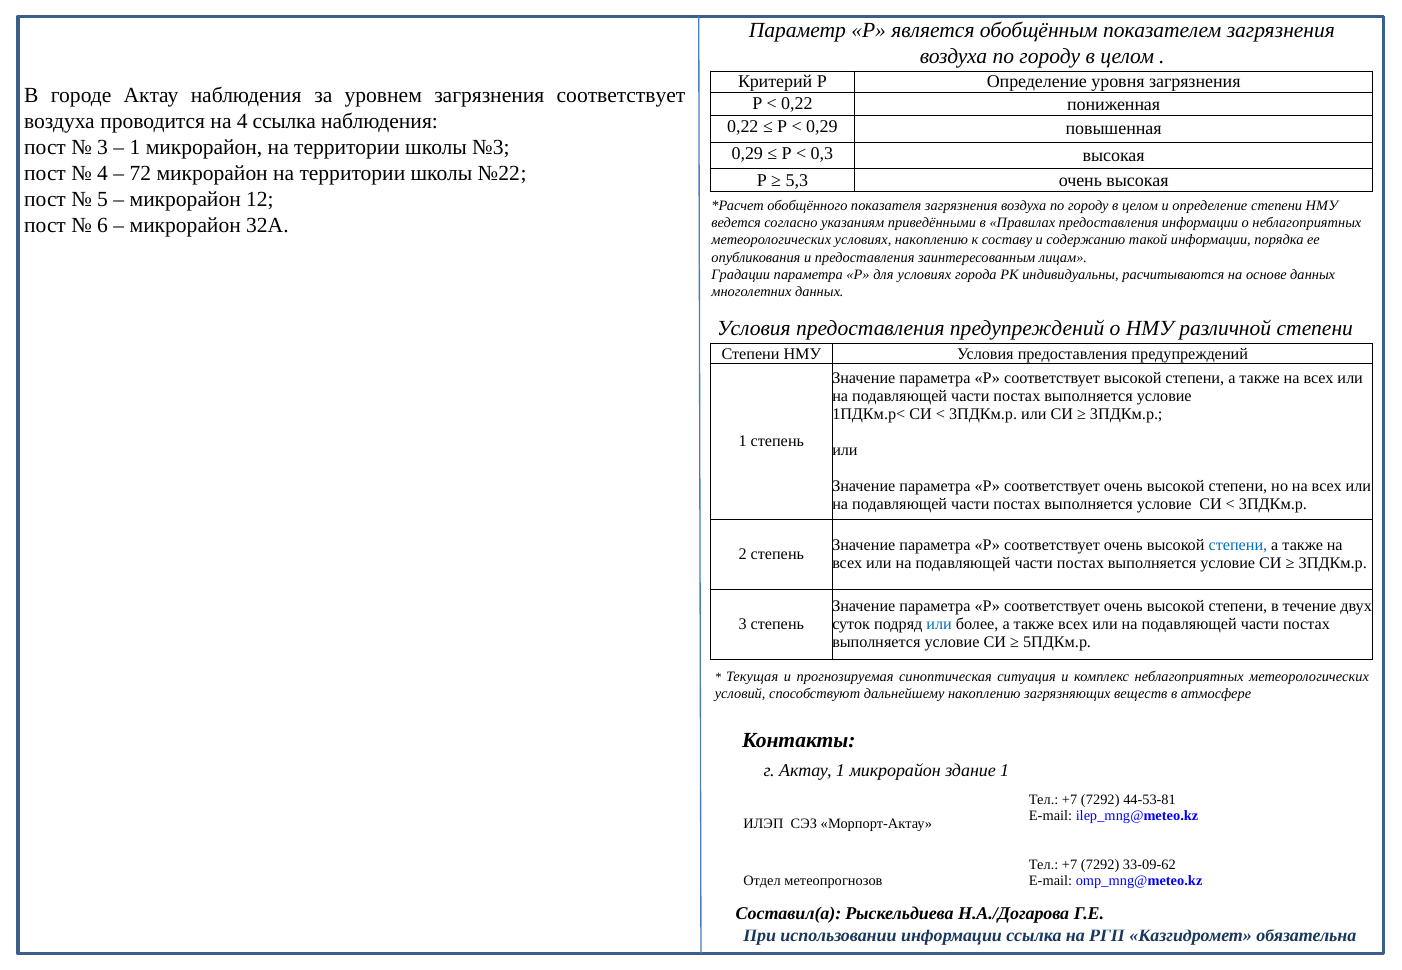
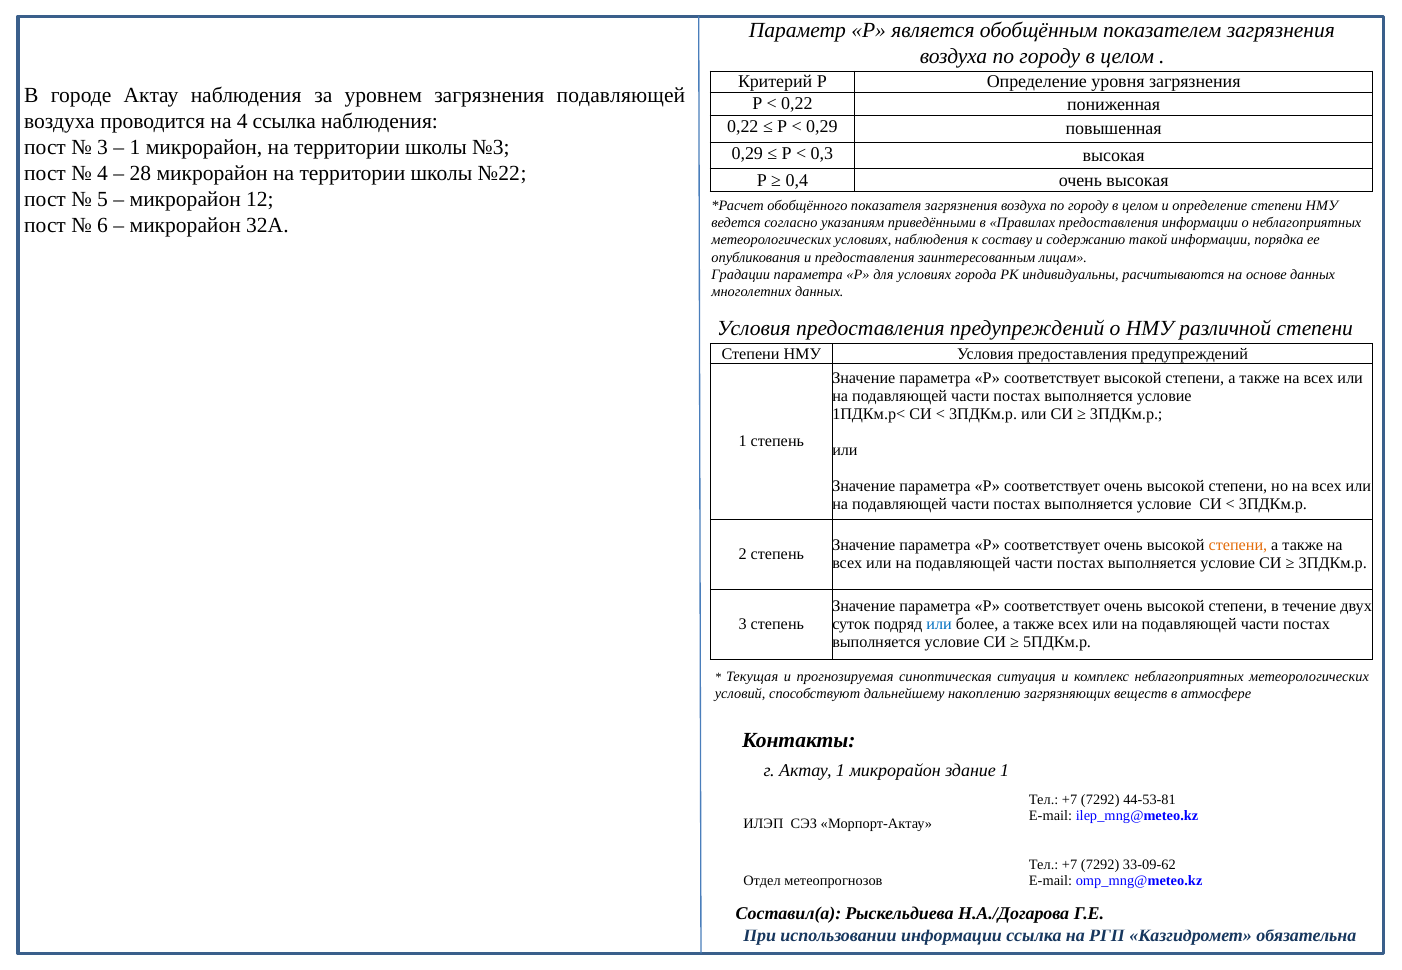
загрязнения соответствует: соответствует -> подавляющей
72: 72 -> 28
5,3: 5,3 -> 0,4
условиях накоплению: накоплению -> наблюдения
степени at (1238, 546) colour: blue -> orange
